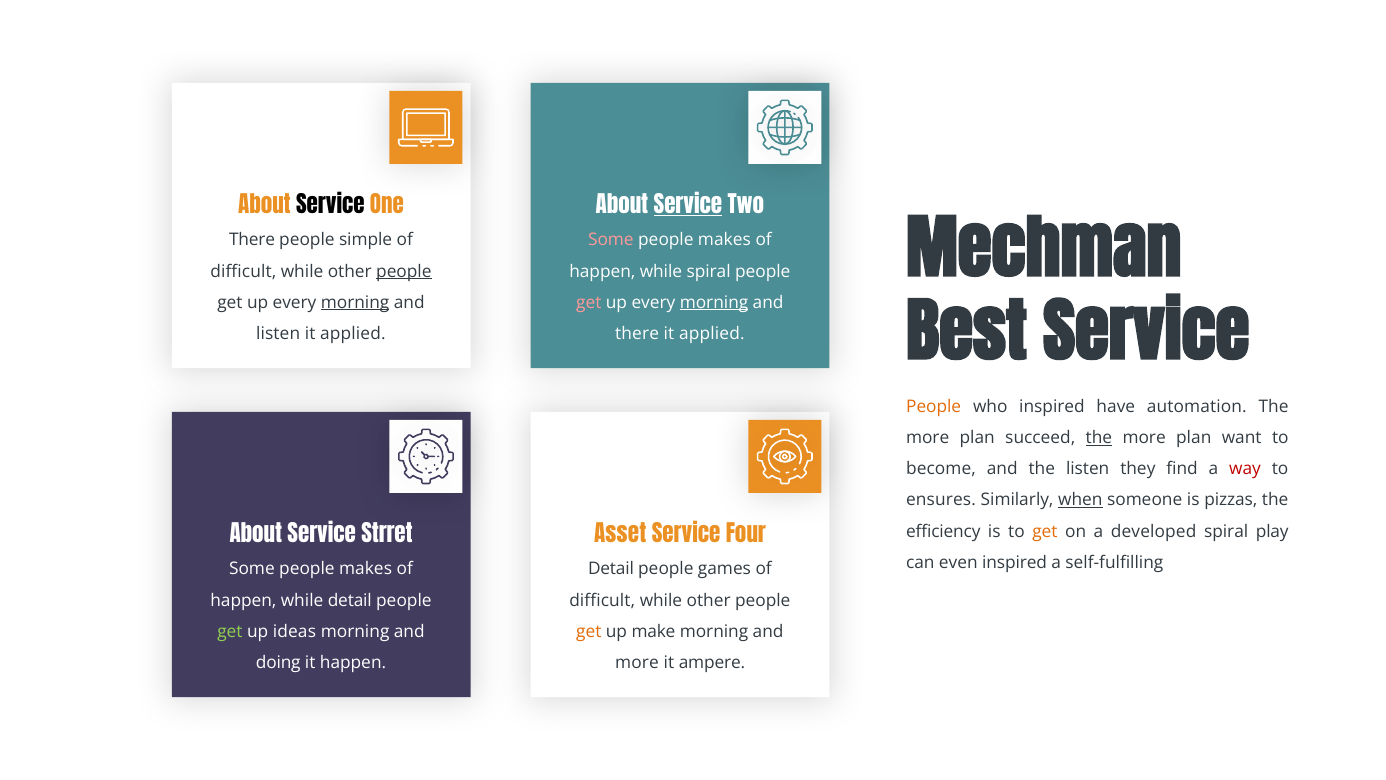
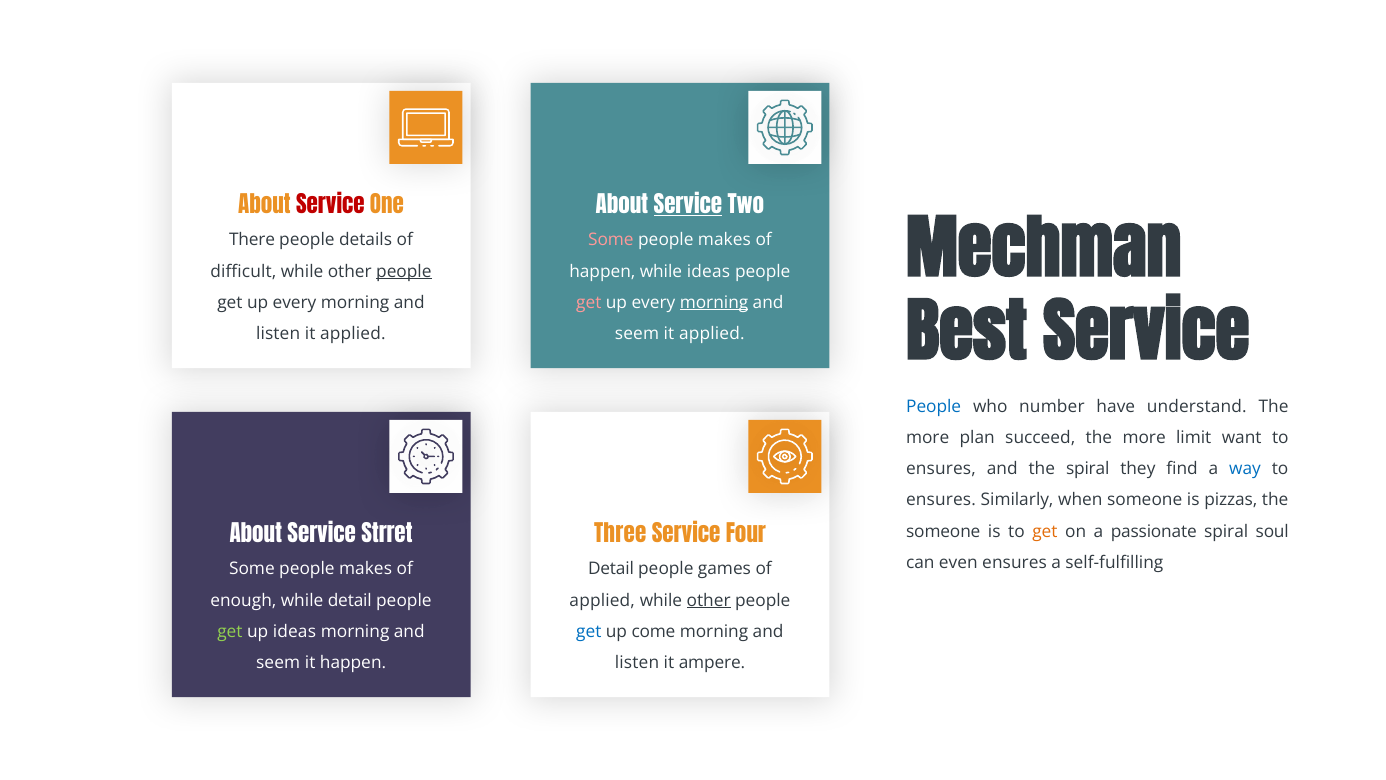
Service at (330, 205) colour: black -> red
simple: simple -> details
while spiral: spiral -> ideas
morning at (355, 302) underline: present -> none
there at (637, 334): there -> seem
People at (934, 406) colour: orange -> blue
who inspired: inspired -> number
automation: automation -> understand
the at (1099, 438) underline: present -> none
plan at (1194, 438): plan -> limit
become at (941, 469): become -> ensures
the listen: listen -> spiral
way colour: red -> blue
when underline: present -> none
efficiency at (943, 531): efficiency -> someone
developed: developed -> passionate
play: play -> soul
Asset: Asset -> Three
even inspired: inspired -> ensures
happen at (243, 600): happen -> enough
difficult at (602, 600): difficult -> applied
other at (709, 600) underline: none -> present
get at (589, 631) colour: orange -> blue
make: make -> come
doing at (278, 662): doing -> seem
more at (637, 662): more -> listen
